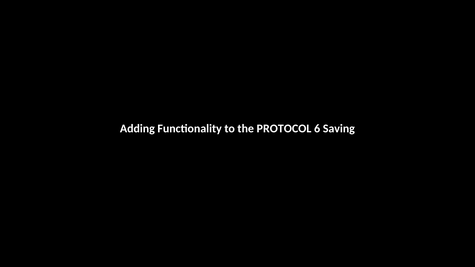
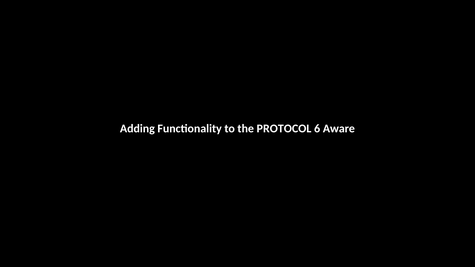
Saving: Saving -> Aware
